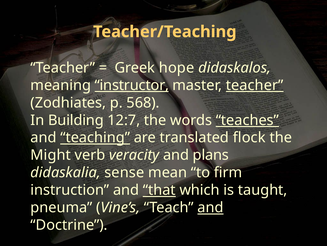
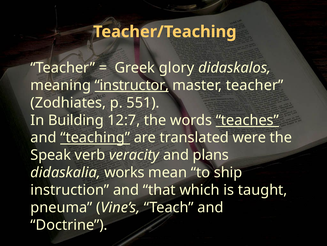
hope: hope -> glory
teacher at (255, 85) underline: present -> none
568: 568 -> 551
flock: flock -> were
Might: Might -> Speak
sense: sense -> works
firm: firm -> ship
that underline: present -> none
and at (211, 207) underline: present -> none
